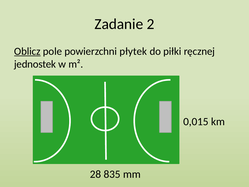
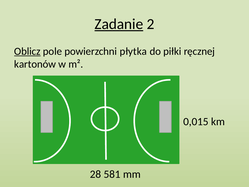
Zadanie underline: none -> present
płytek: płytek -> płytka
jednostek: jednostek -> kartonów
835: 835 -> 581
